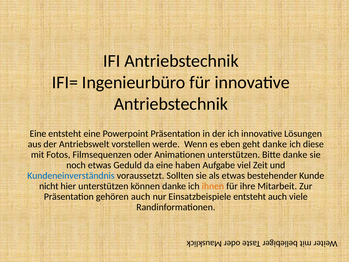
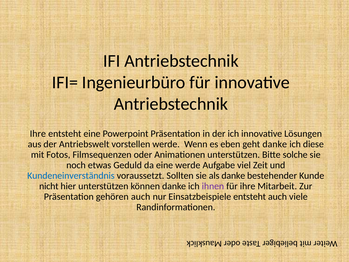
Eine at (38, 134): Eine -> Ihre
Bitte danke: danke -> solche
eine haben: haben -> werde
als etwas: etwas -> danke
ihnen colour: orange -> purple
